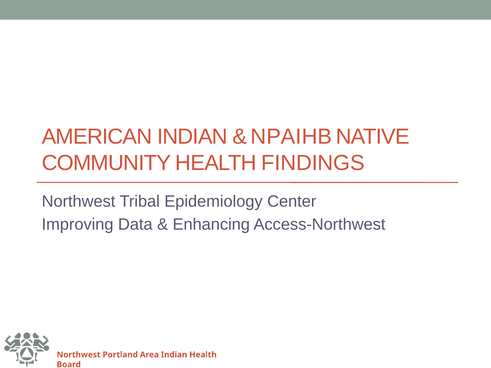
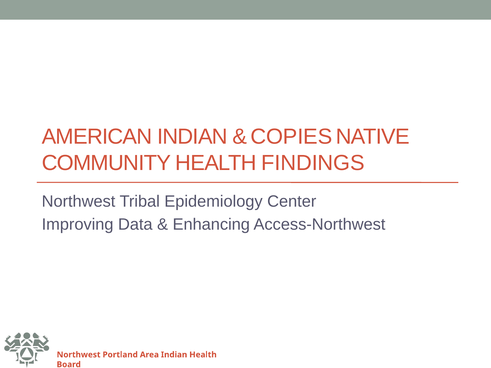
NPAIHB: NPAIHB -> COPIES
